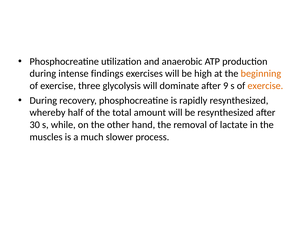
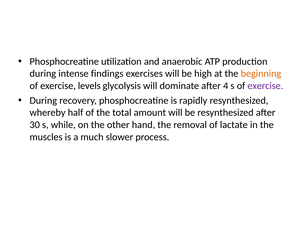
three: three -> levels
9: 9 -> 4
exercise at (265, 86) colour: orange -> purple
